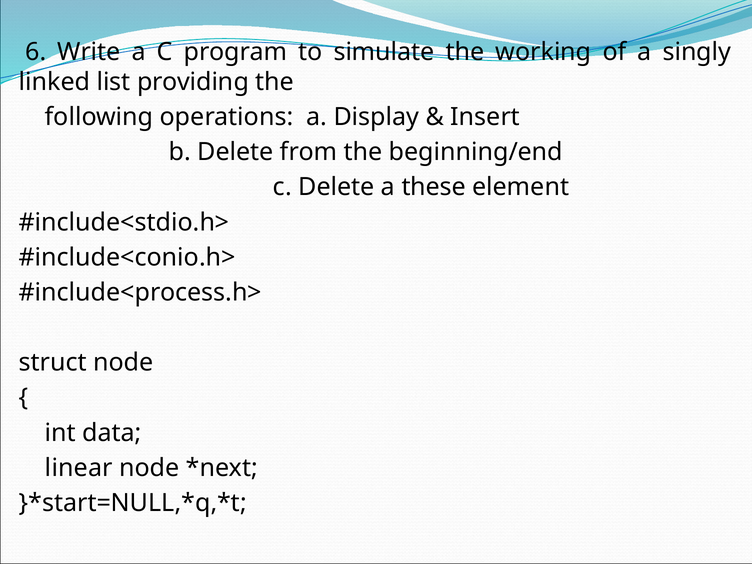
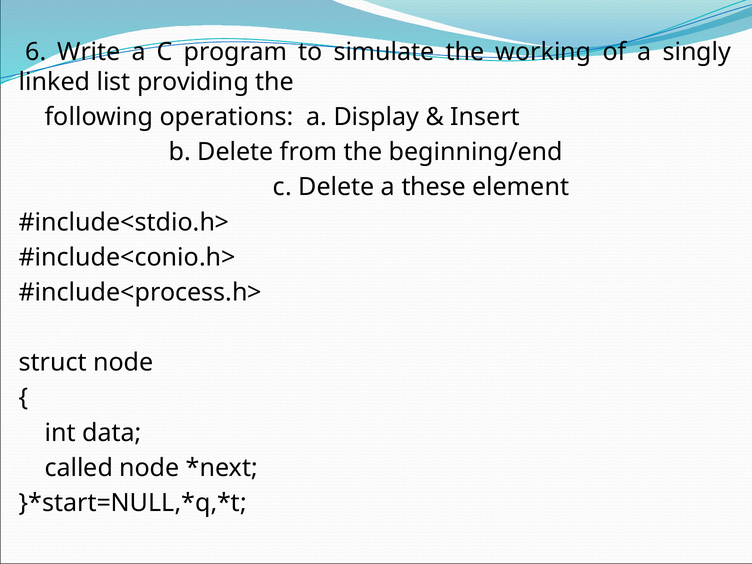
linear: linear -> called
